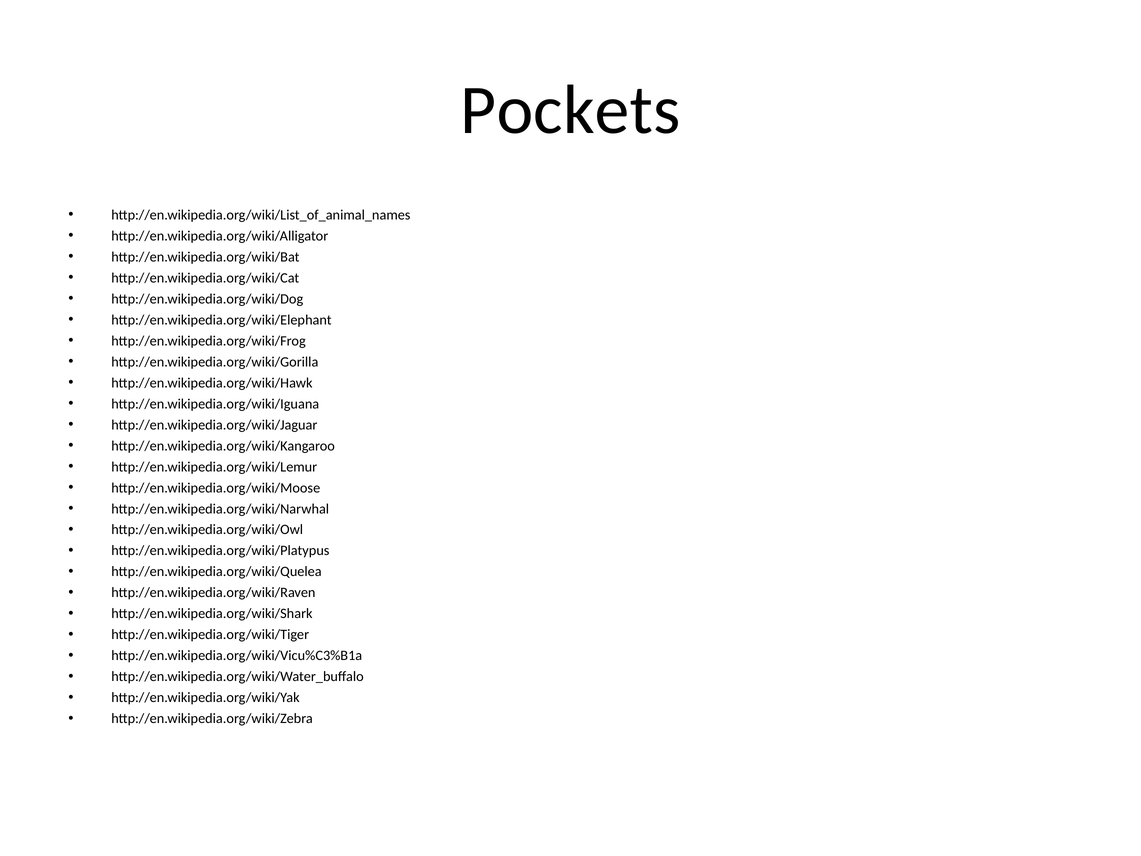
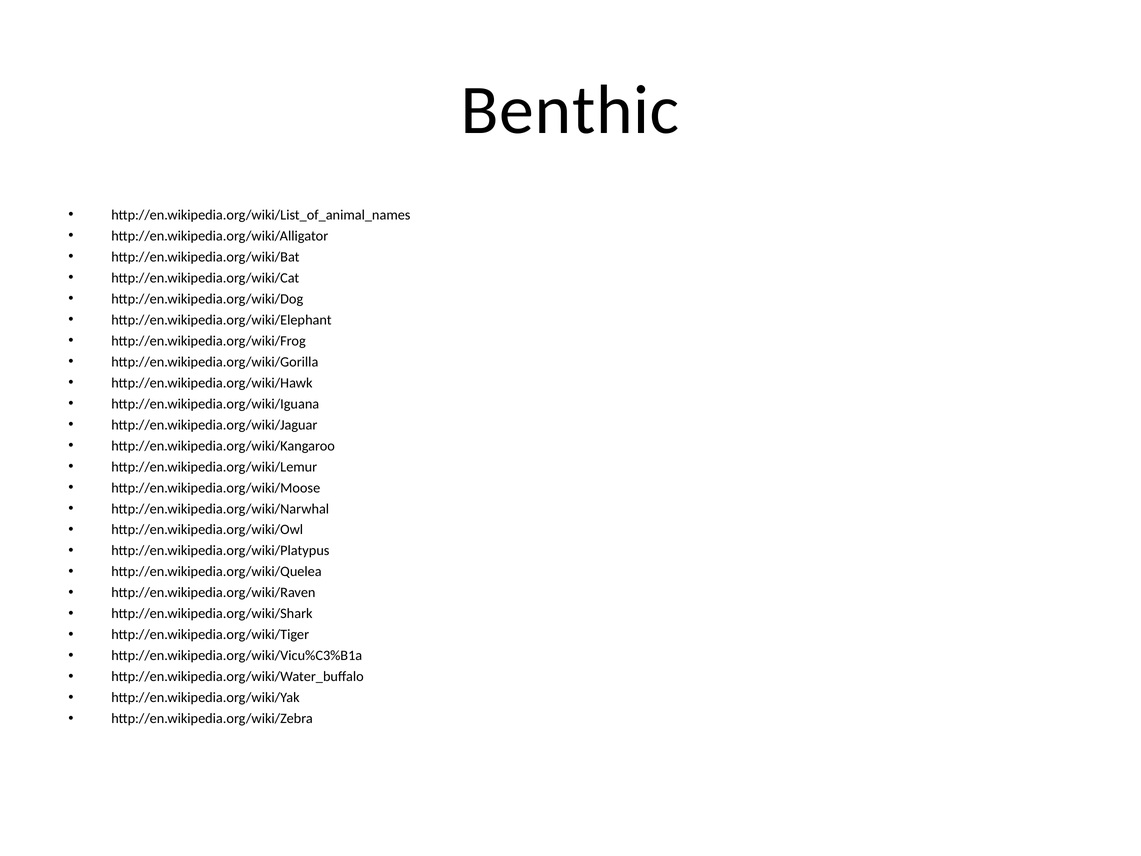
Pockets: Pockets -> Benthic
